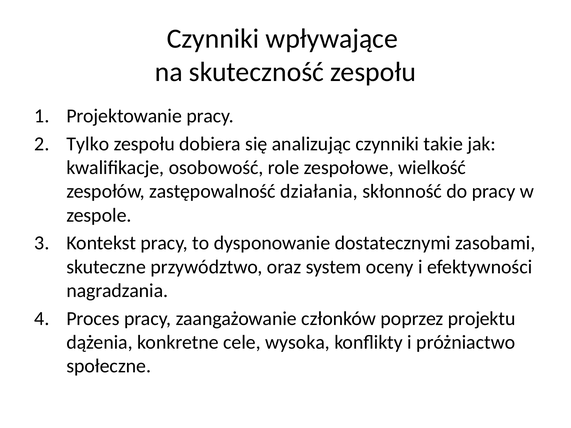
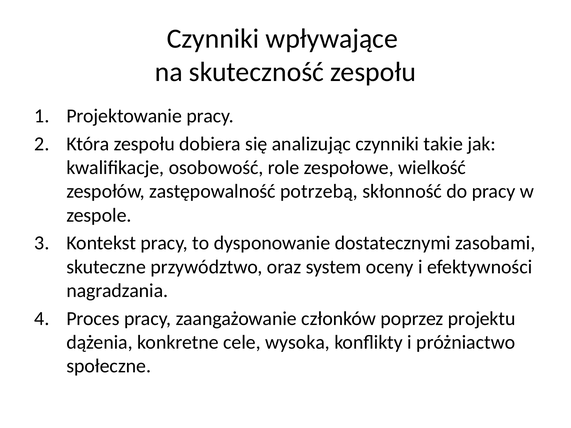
Tylko: Tylko -> Która
działania: działania -> potrzebą
